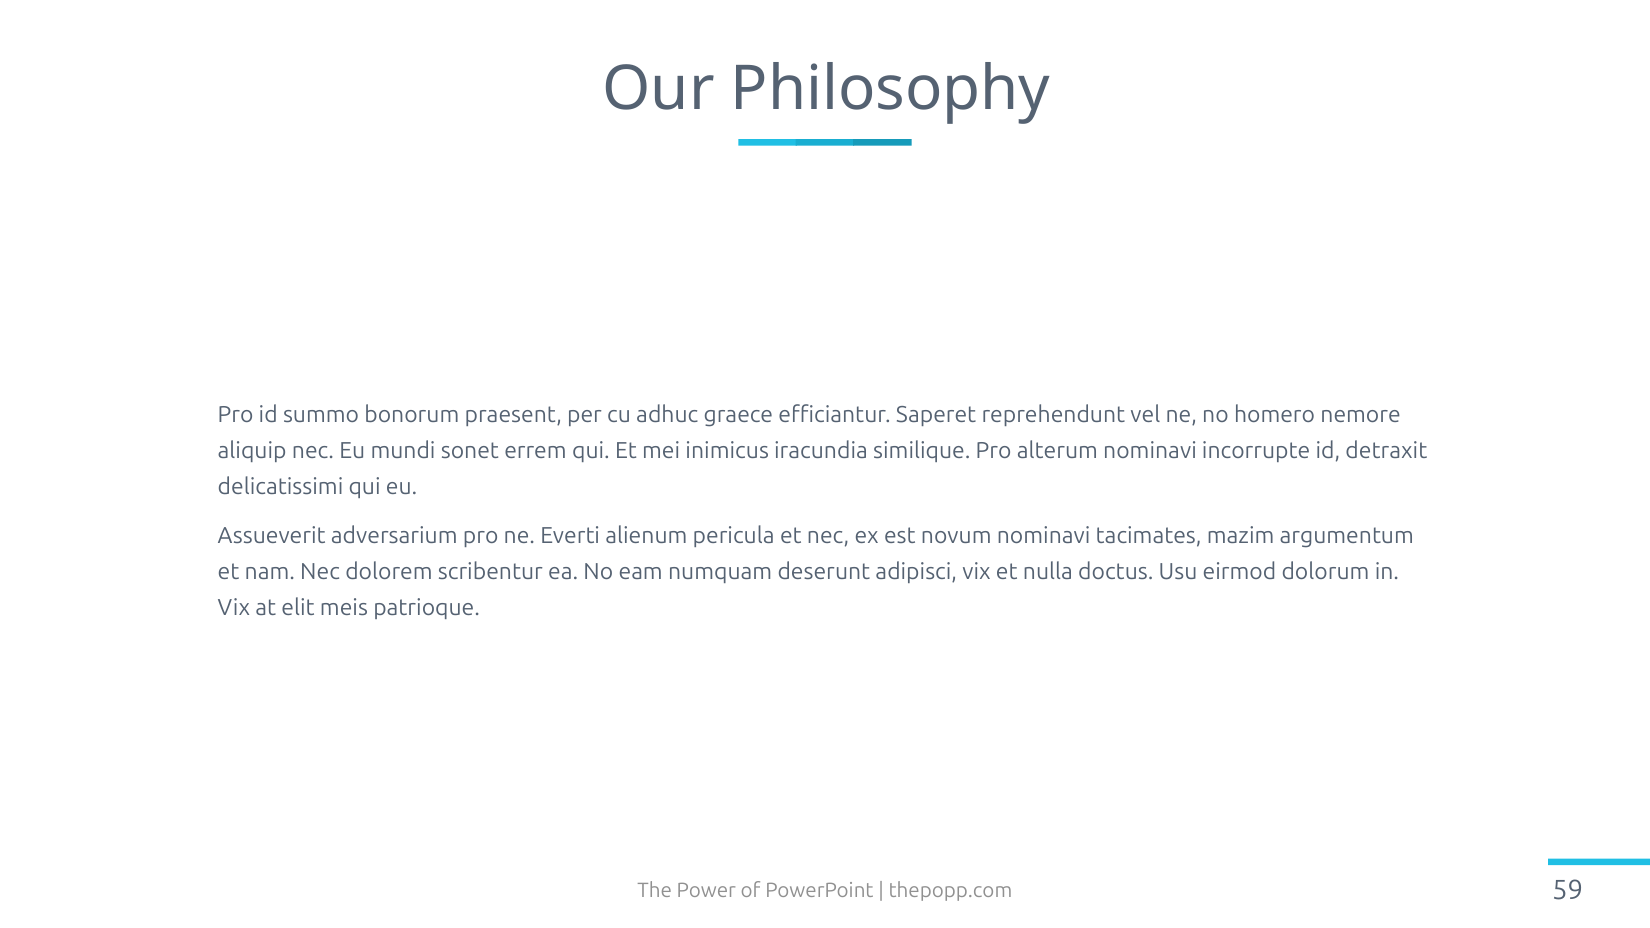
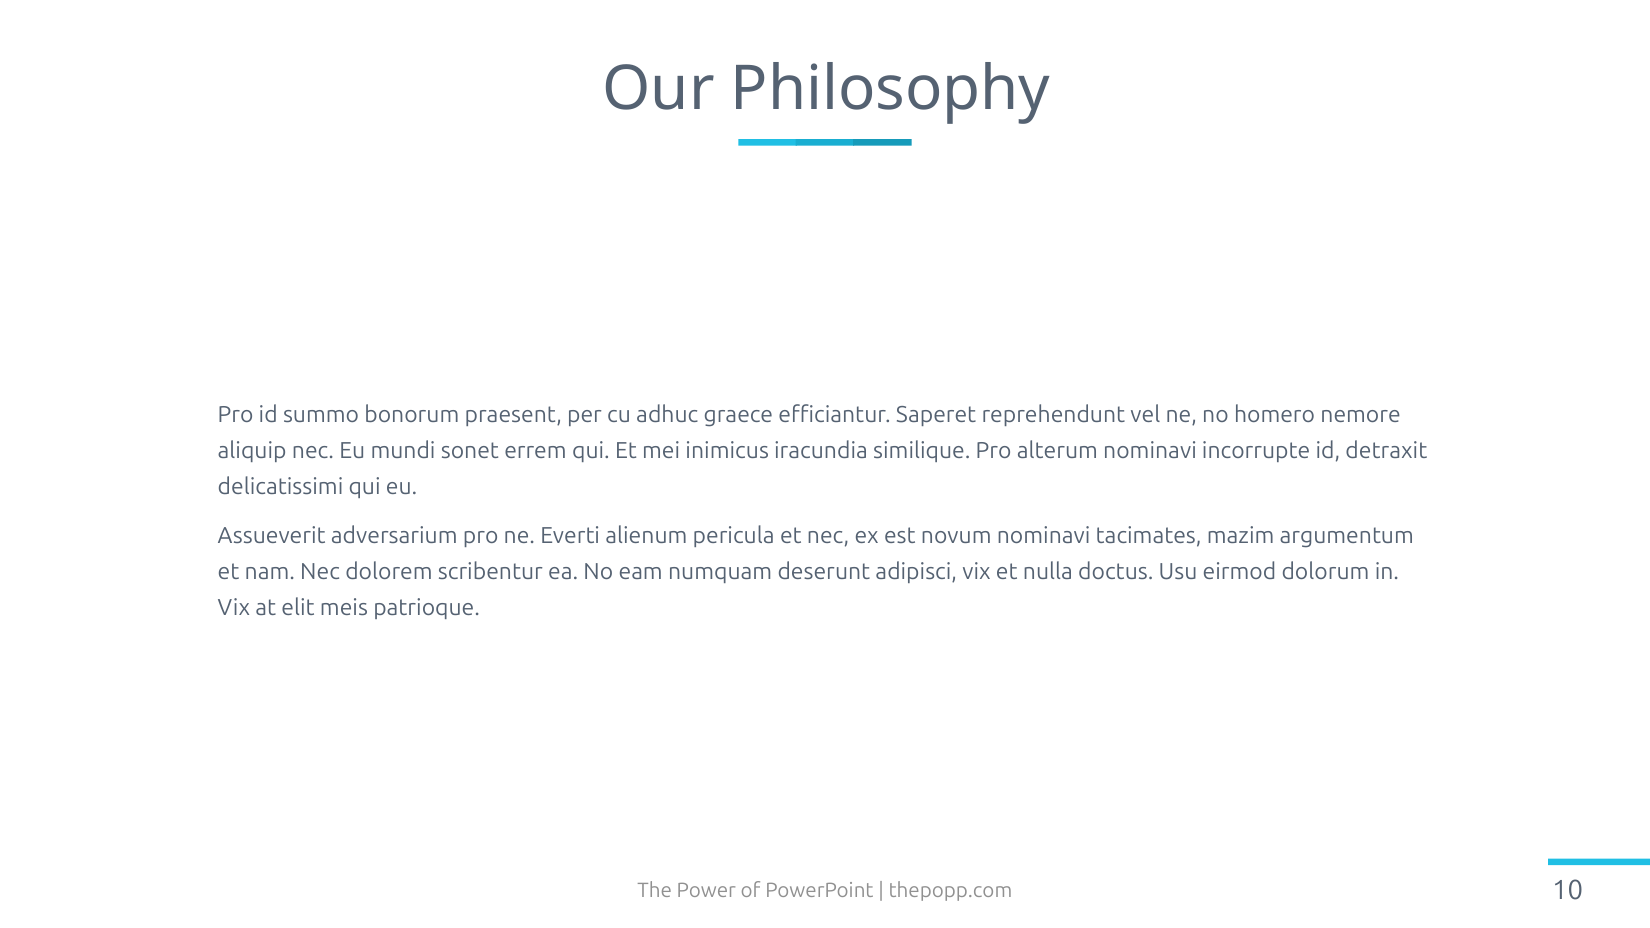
59: 59 -> 10
